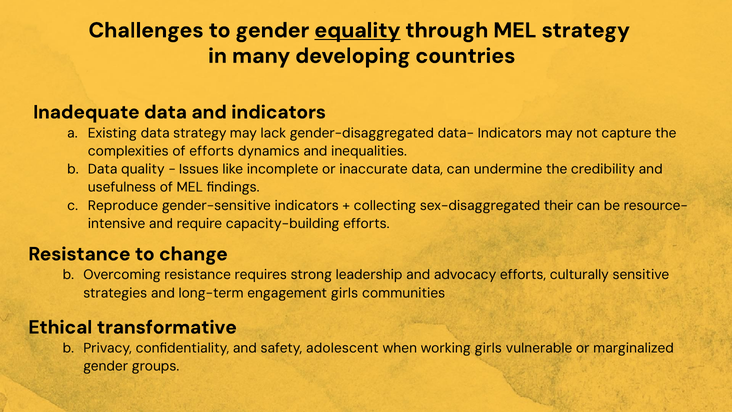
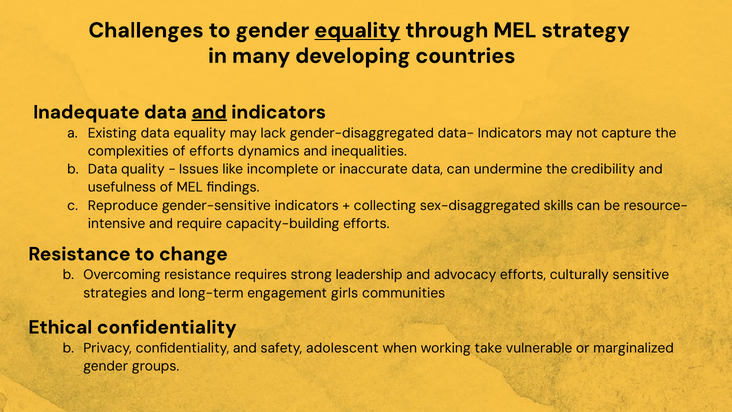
and at (209, 112) underline: none -> present
data strategy: strategy -> equality
their: their -> skills
Ethical transformative: transformative -> confidentiality
working girls: girls -> take
